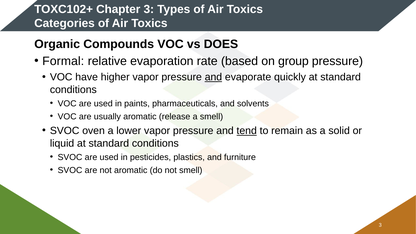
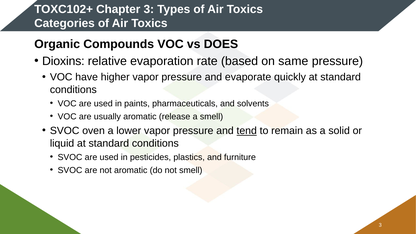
Formal: Formal -> Dioxins
group: group -> same
and at (213, 77) underline: present -> none
